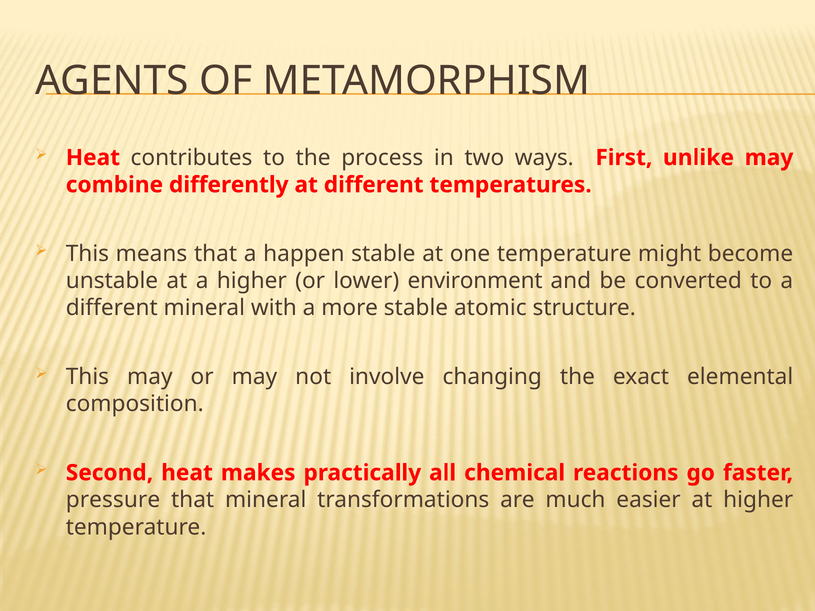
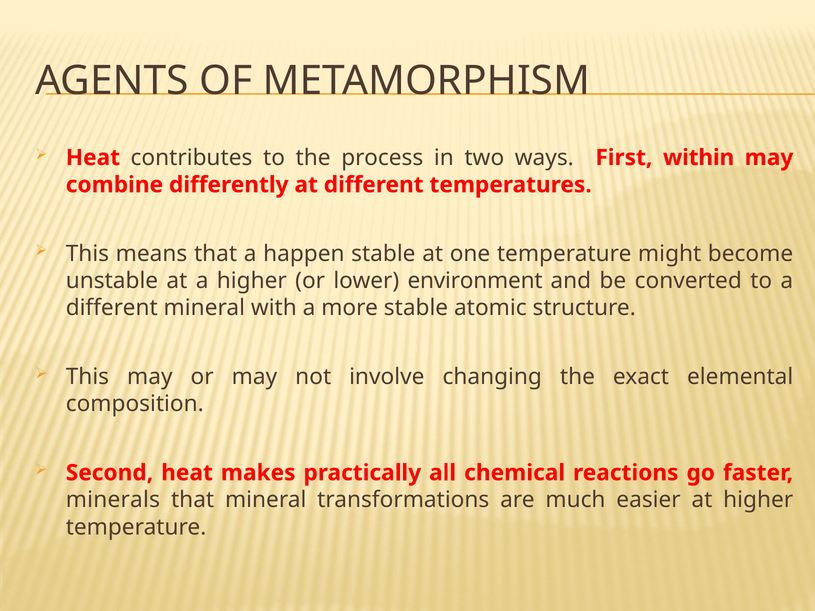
unlike: unlike -> within
pressure: pressure -> minerals
